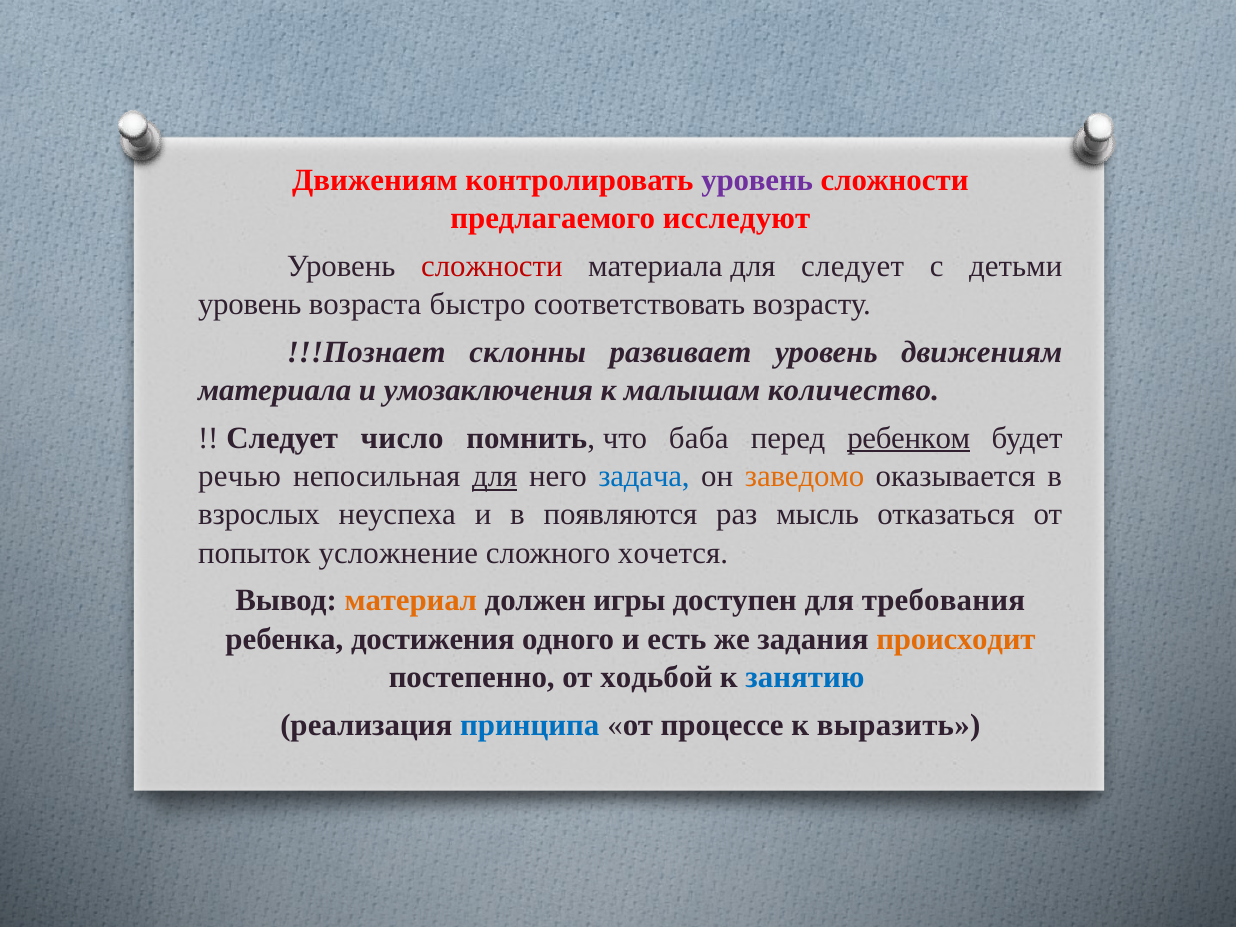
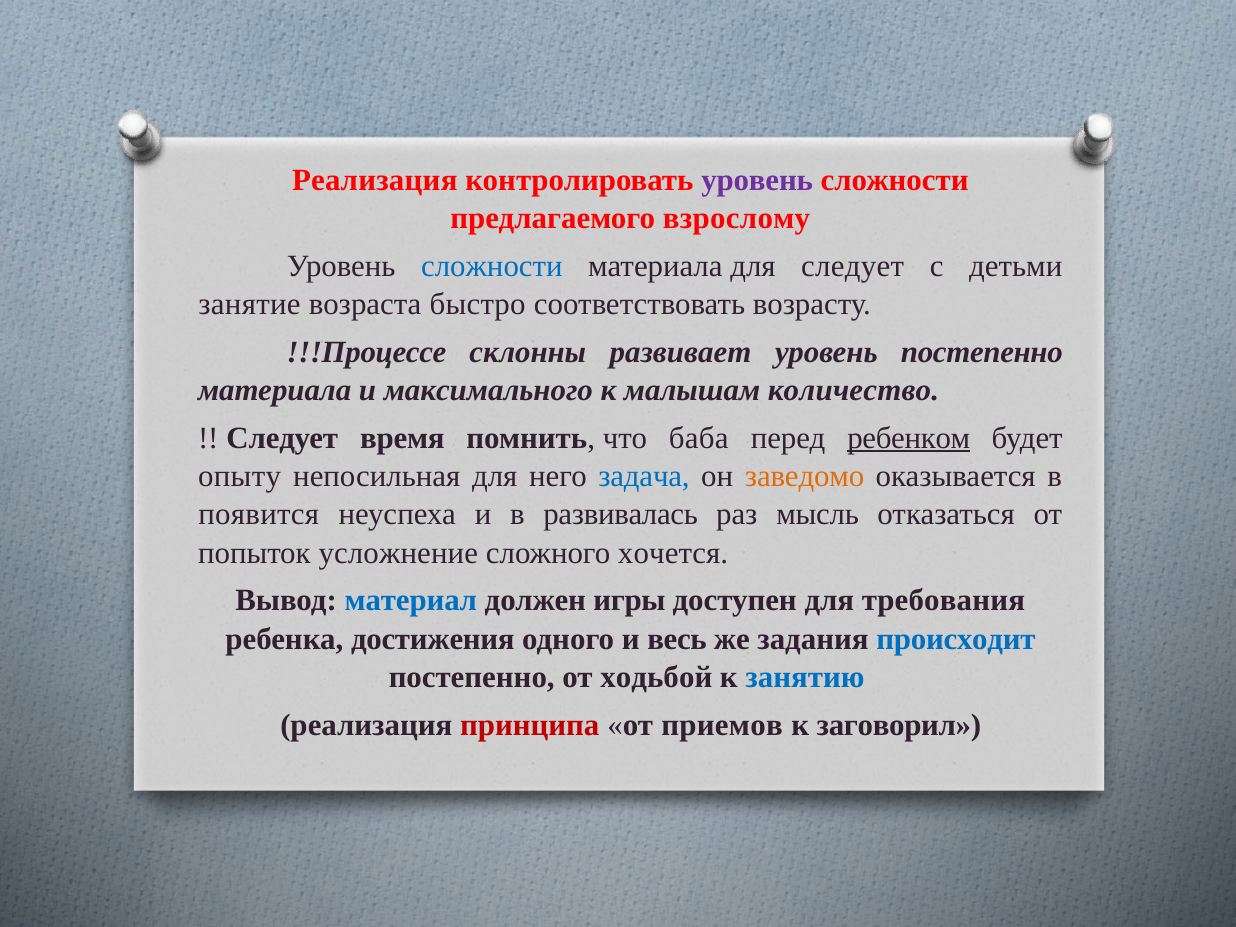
Движениям at (375, 180): Движениям -> Реализация
исследуют: исследуют -> взрослому
сложности at (492, 266) colour: red -> blue
уровень at (250, 304): уровень -> занятие
!!!Познает: !!!Познает -> !!!Процессе
уровень движениям: движениям -> постепенно
умозаключения: умозаключения -> максимального
число: число -> время
речью: речью -> опыту
для at (495, 476) underline: present -> none
взрослых: взрослых -> появится
появляются: появляются -> развивалась
материал colour: orange -> blue
есть: есть -> весь
происходит colour: orange -> blue
принципа colour: blue -> red
процессе: процессе -> приемов
выразить: выразить -> заговорил
